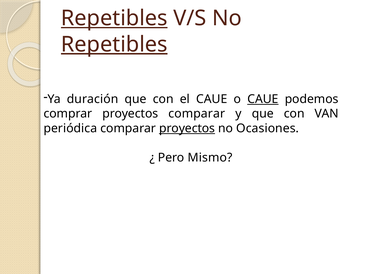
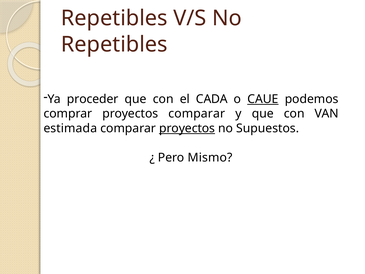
Repetibles at (114, 18) underline: present -> none
Repetibles at (114, 44) underline: present -> none
duración: duración -> proceder
el CAUE: CAUE -> CADA
periódica: periódica -> estimada
Ocasiones: Ocasiones -> Supuestos
